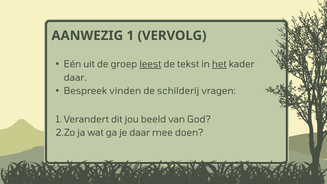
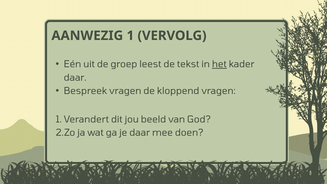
leest underline: present -> none
Bespreek vinden: vinden -> vragen
schilderij: schilderij -> kloppend
